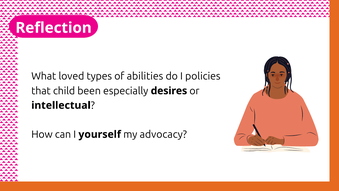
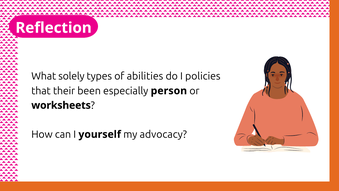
loved: loved -> solely
child: child -> their
desires: desires -> person
intellectual: intellectual -> worksheets
